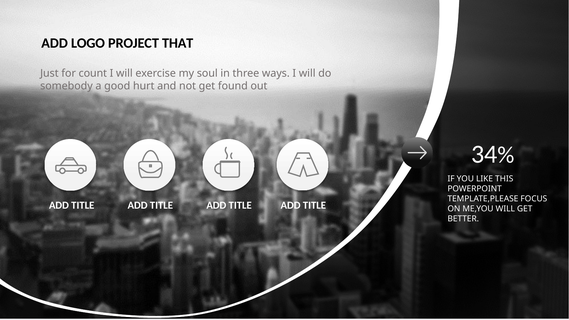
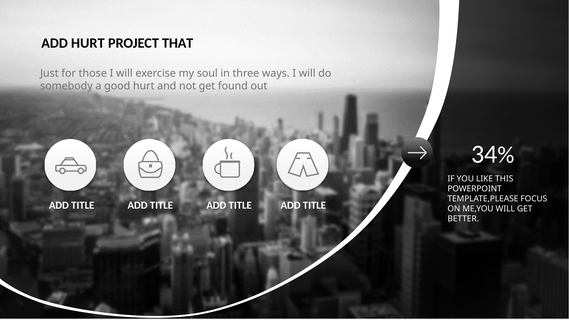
ADD LOGO: LOGO -> HURT
count: count -> those
